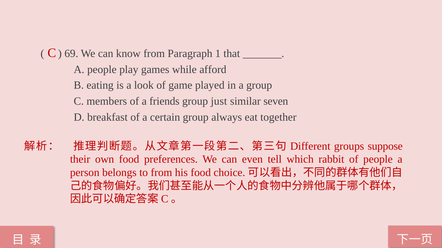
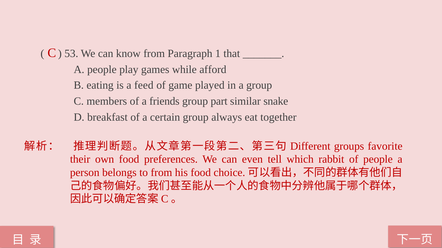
69: 69 -> 53
look: look -> feed
just: just -> part
seven: seven -> snake
suppose: suppose -> favorite
